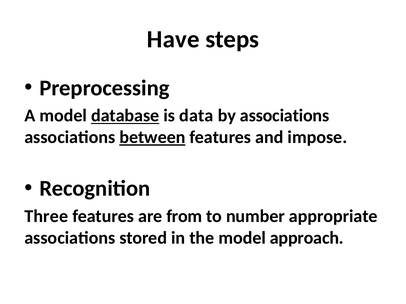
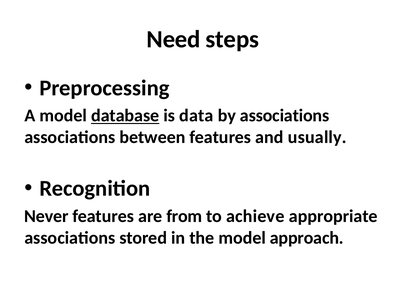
Have: Have -> Need
between underline: present -> none
impose: impose -> usually
Three: Three -> Never
number: number -> achieve
